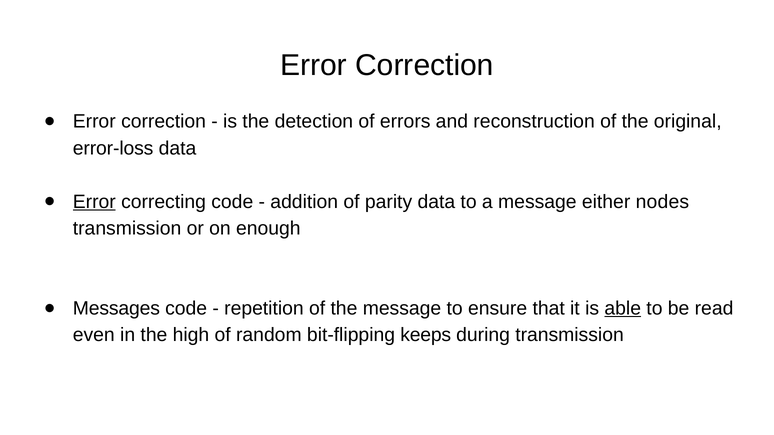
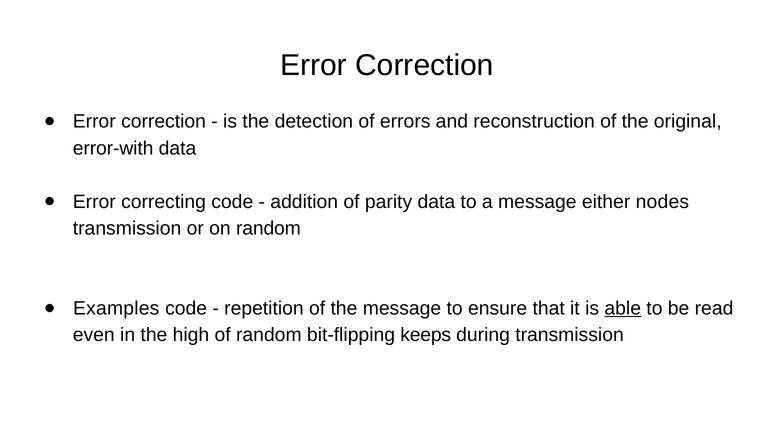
error-loss: error-loss -> error-with
Error at (94, 202) underline: present -> none
on enough: enough -> random
Messages: Messages -> Examples
